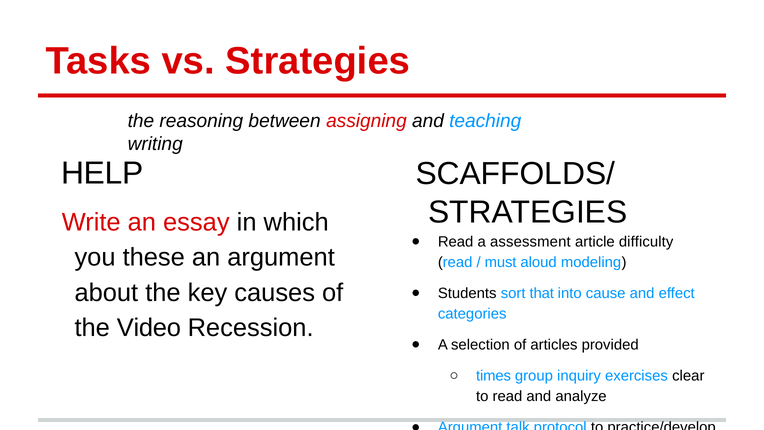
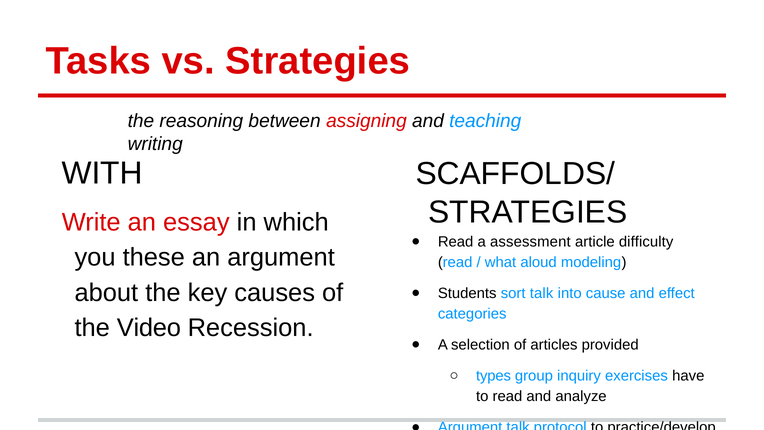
HELP: HELP -> WITH
must: must -> what
sort that: that -> talk
times: times -> types
clear: clear -> have
